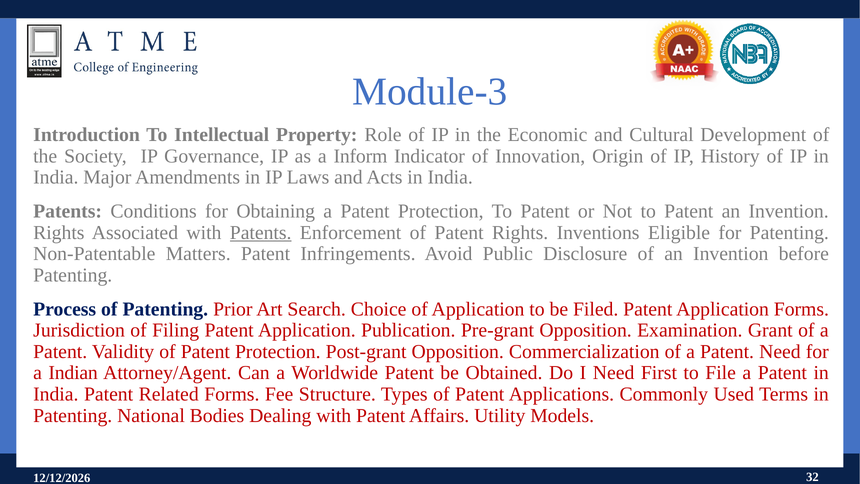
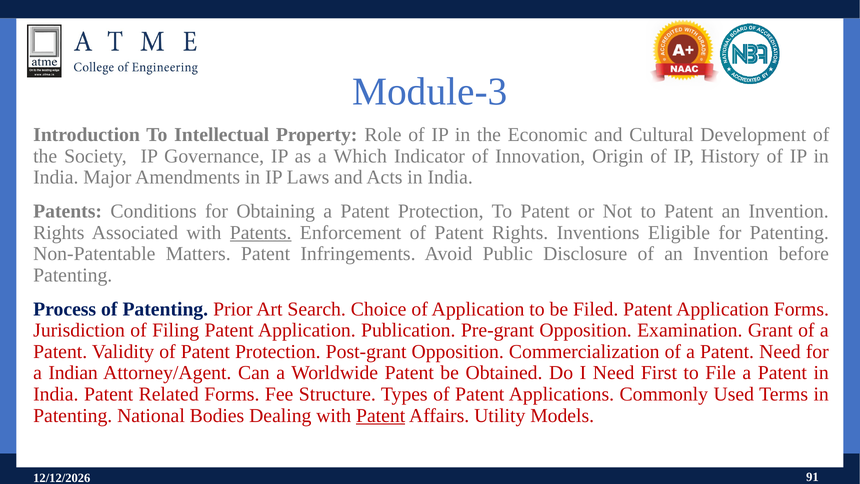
Inform: Inform -> Which
Patent at (381, 415) underline: none -> present
32: 32 -> 91
